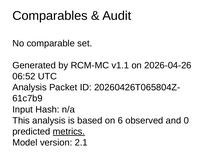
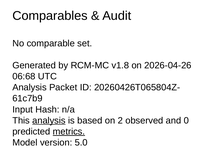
v1.1: v1.1 -> v1.8
06:52: 06:52 -> 06:68
analysis at (49, 121) underline: none -> present
6: 6 -> 2
2.1: 2.1 -> 5.0
